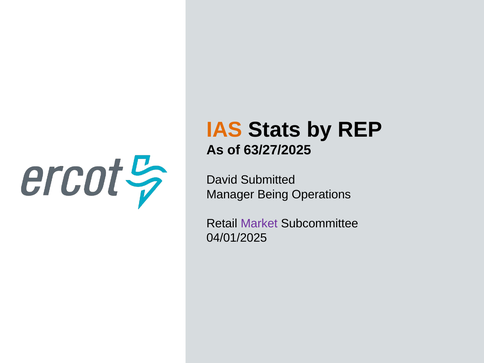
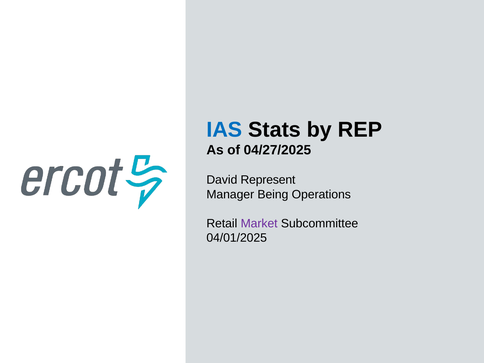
IAS colour: orange -> blue
63/27/2025: 63/27/2025 -> 04/27/2025
Submitted: Submitted -> Represent
